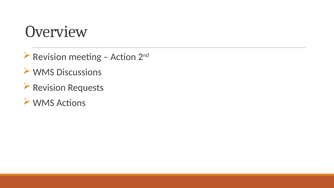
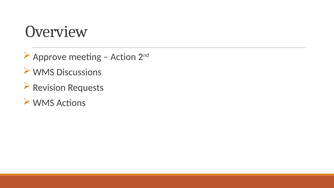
Revision at (50, 57): Revision -> Approve
